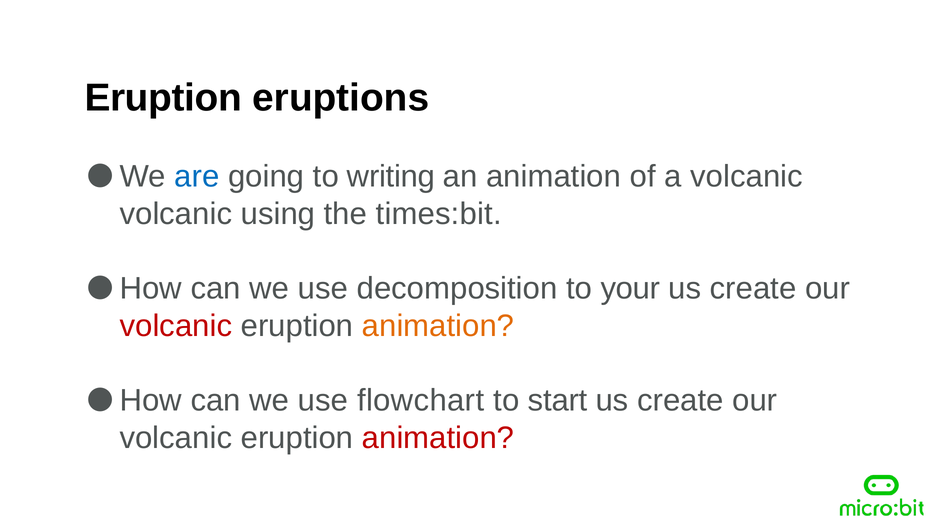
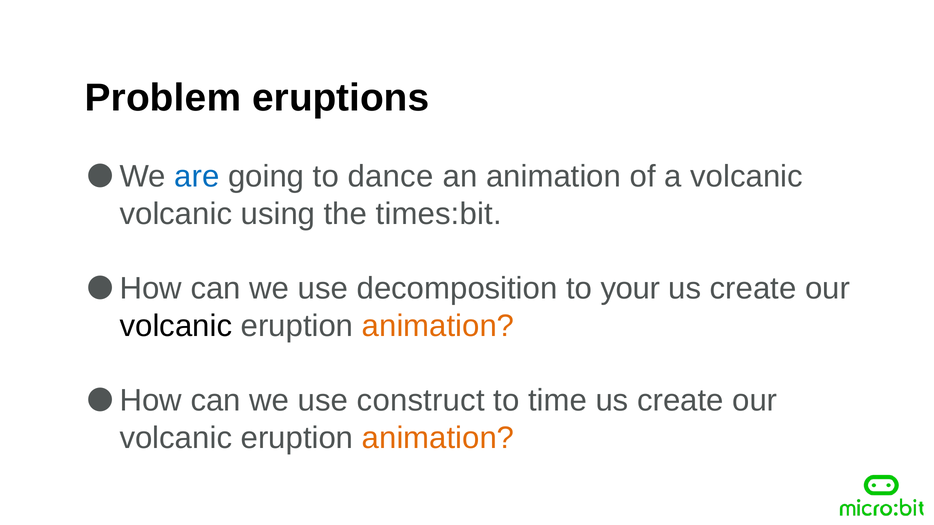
Eruption at (163, 98): Eruption -> Problem
writing: writing -> dance
volcanic at (176, 326) colour: red -> black
flowchart: flowchart -> construct
start: start -> time
animation at (438, 438) colour: red -> orange
